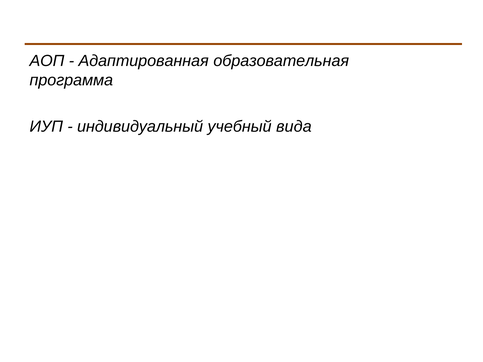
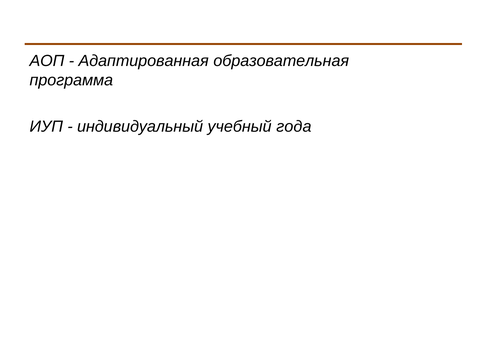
вида: вида -> года
